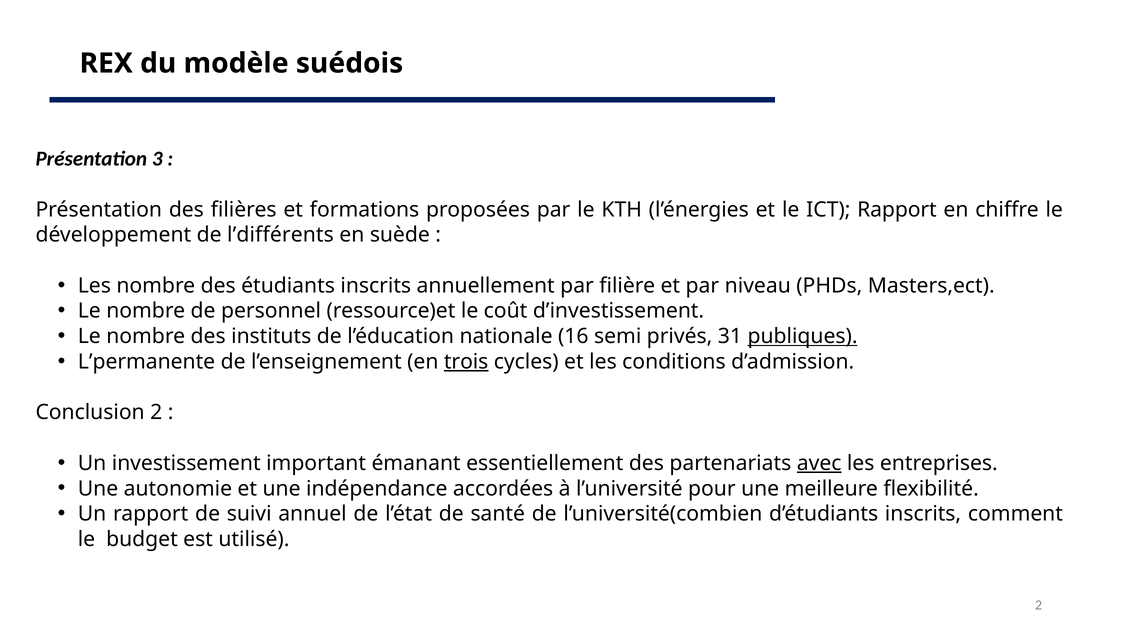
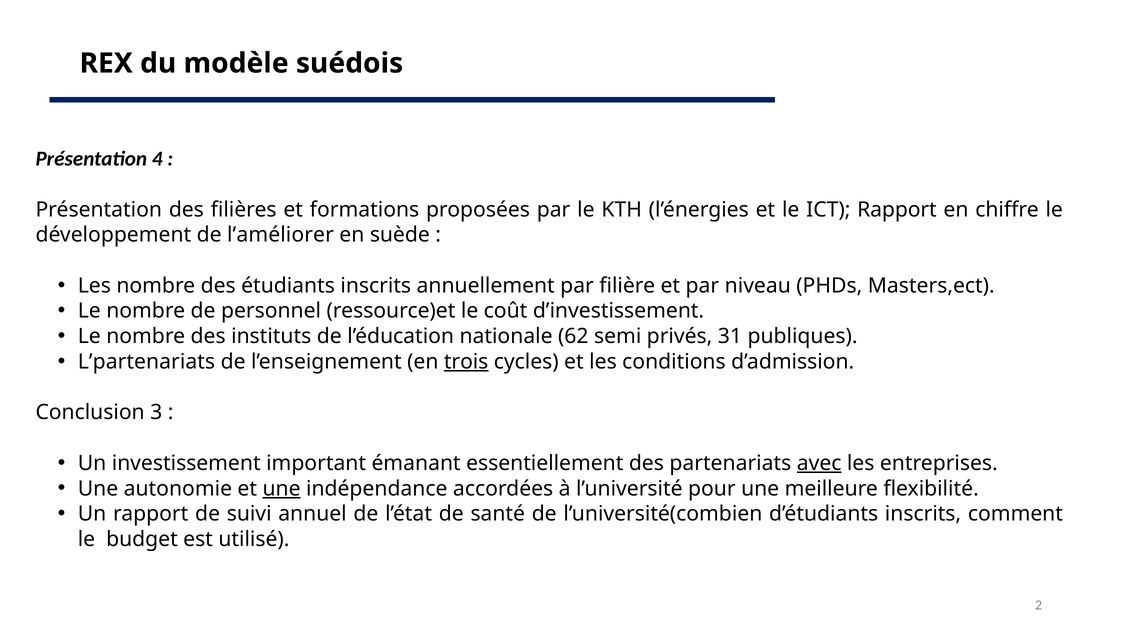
3: 3 -> 4
l’différents: l’différents -> l’améliorer
16: 16 -> 62
publiques underline: present -> none
L’permanente: L’permanente -> L’partenariats
Conclusion 2: 2 -> 3
une at (282, 489) underline: none -> present
